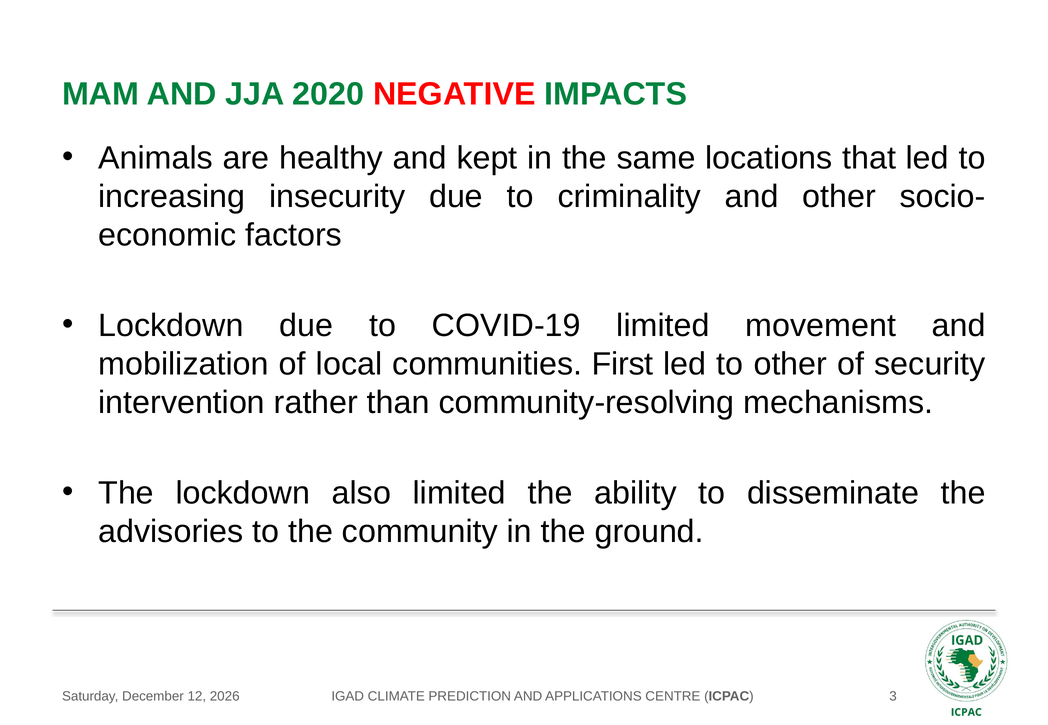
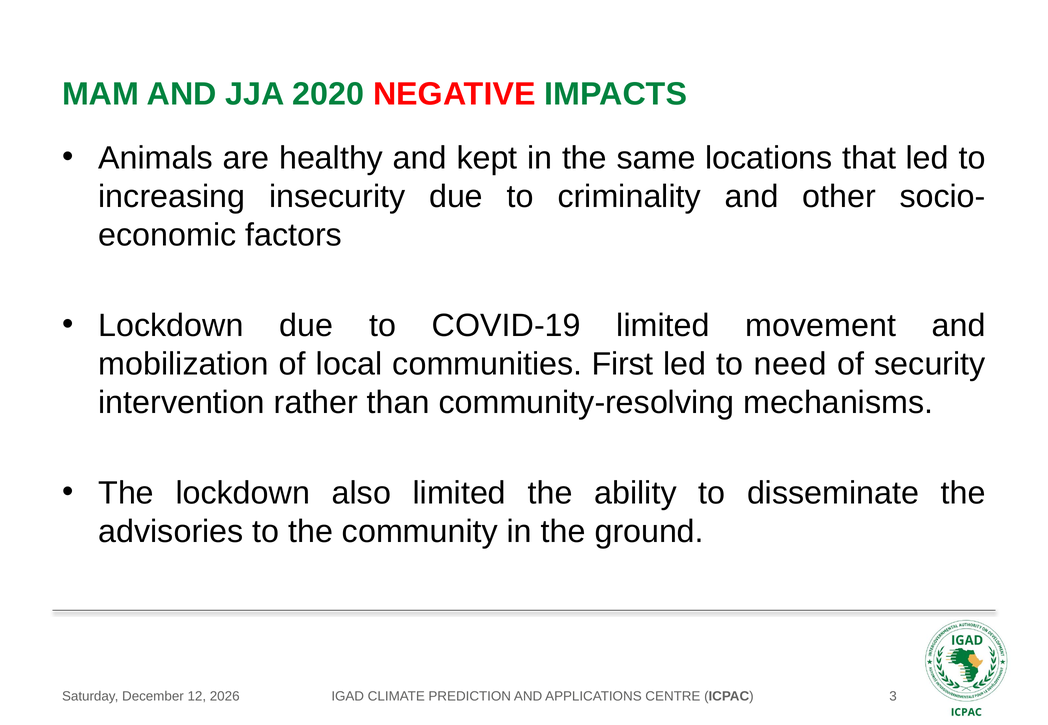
to other: other -> need
